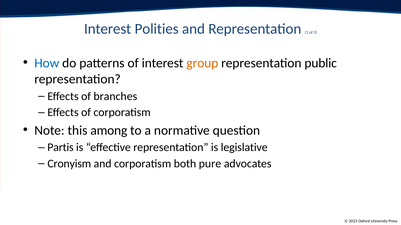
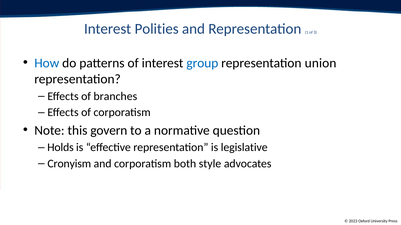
group colour: orange -> blue
public: public -> union
among: among -> govern
Partis: Partis -> Holds
pure: pure -> style
